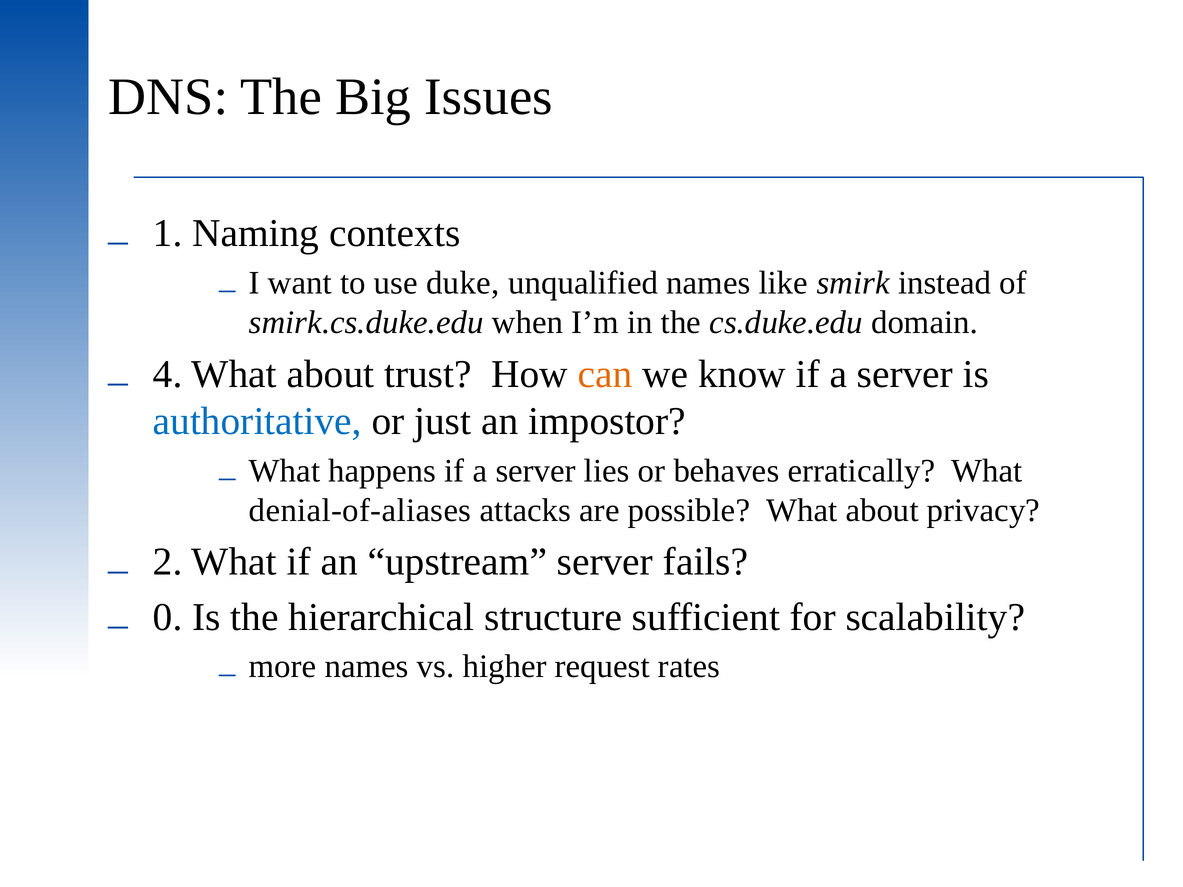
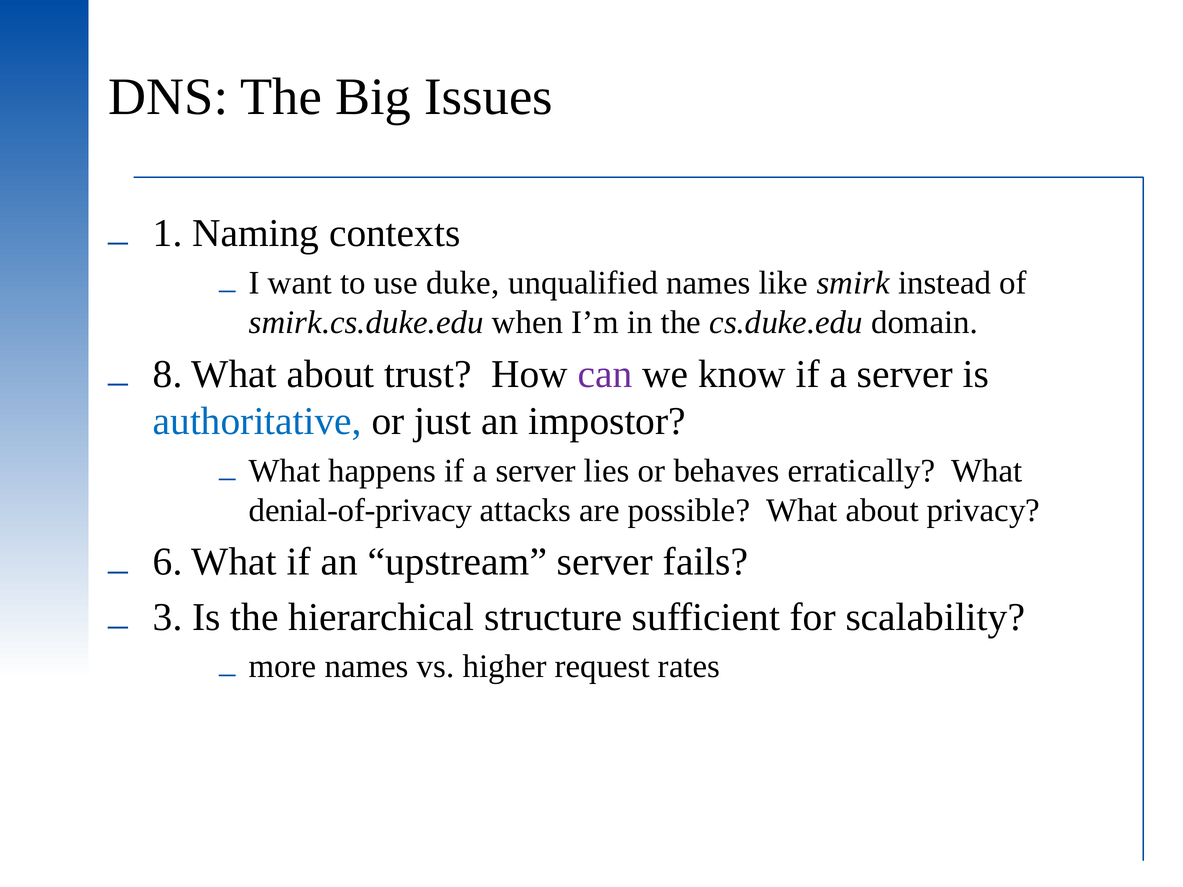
4: 4 -> 8
can colour: orange -> purple
denial-of-aliases: denial-of-aliases -> denial-of-privacy
2: 2 -> 6
0: 0 -> 3
